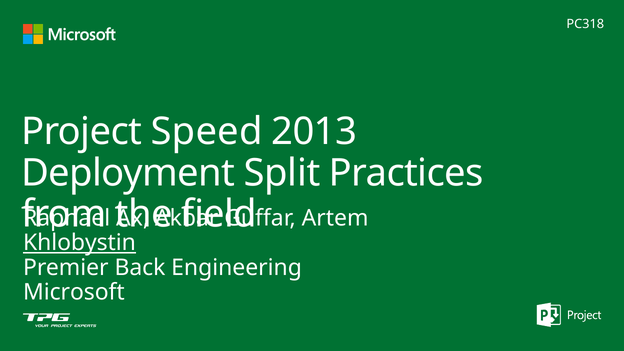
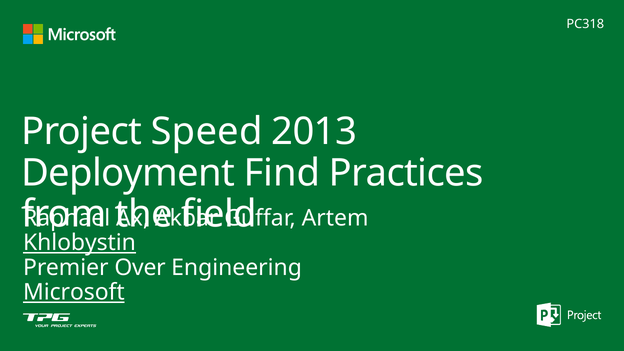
Split: Split -> Find
Back: Back -> Over
Microsoft underline: none -> present
